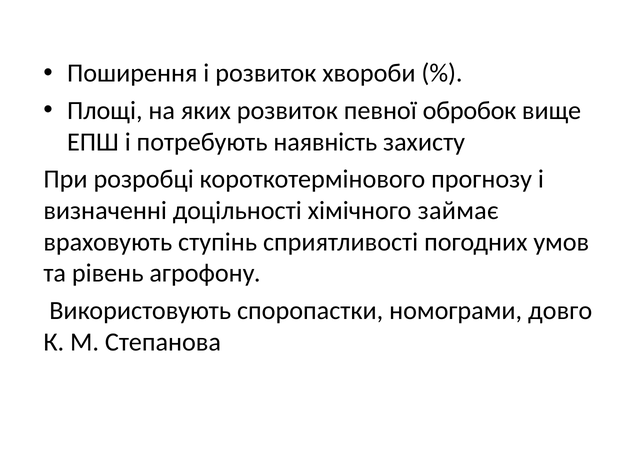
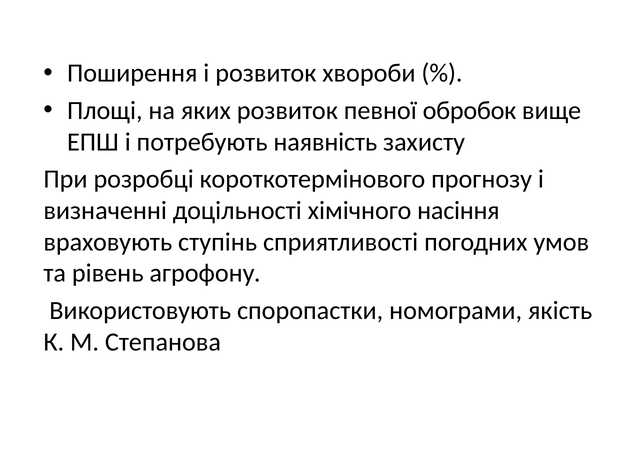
займає: займає -> насіння
довго: довго -> якість
